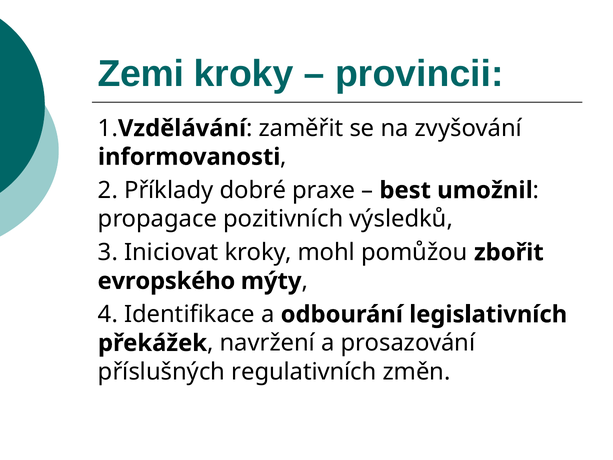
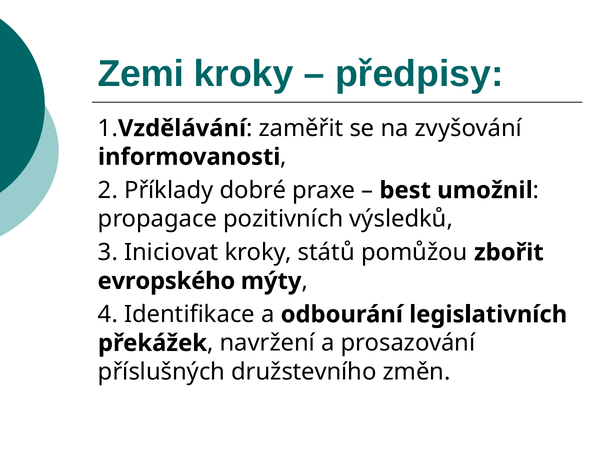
provincii: provincii -> předpisy
mohl: mohl -> států
regulativních: regulativních -> družstevního
